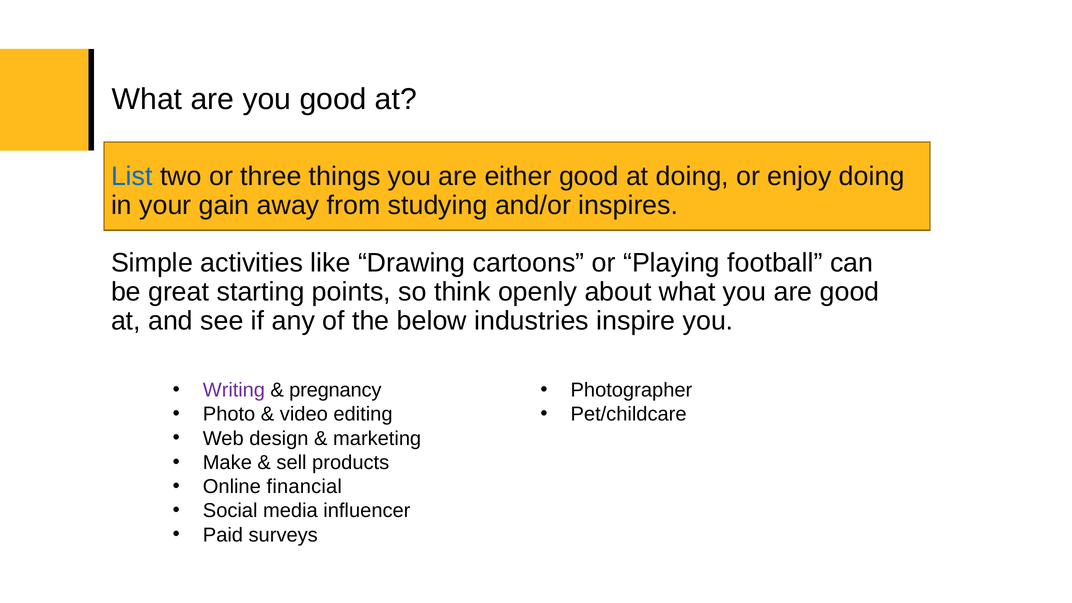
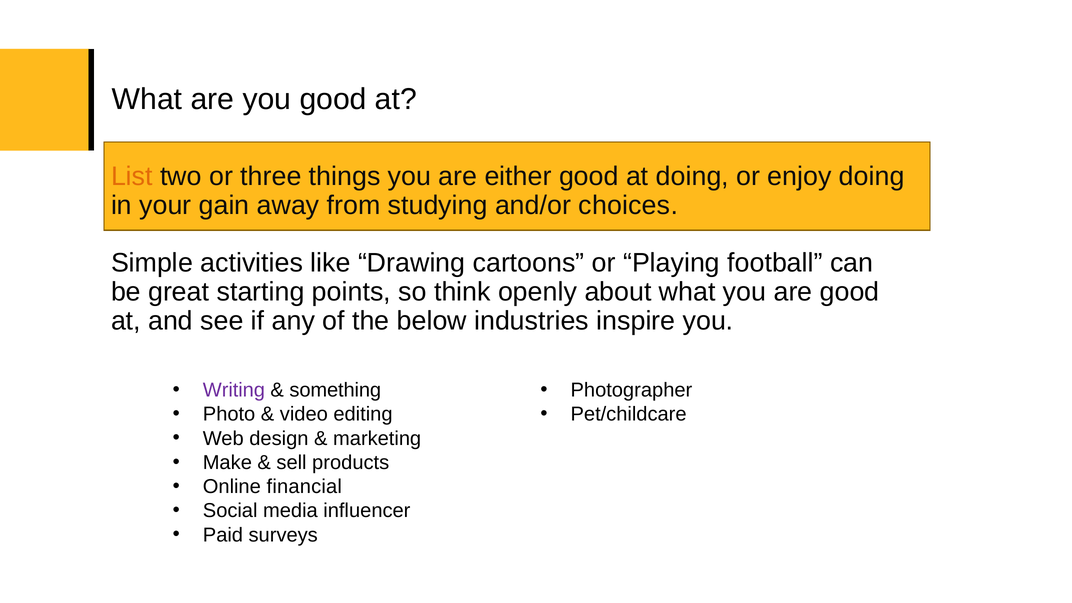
List colour: blue -> orange
inspires: inspires -> choices
pregnancy: pregnancy -> something
